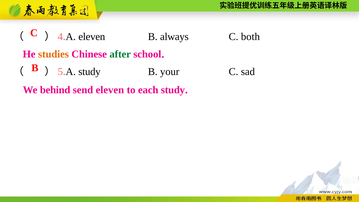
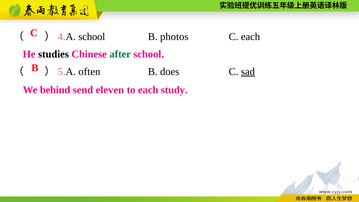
eleven at (92, 37): eleven -> school
always: always -> photos
C both: both -> each
studies colour: orange -> black
study at (89, 72): study -> often
your: your -> does
sad underline: none -> present
